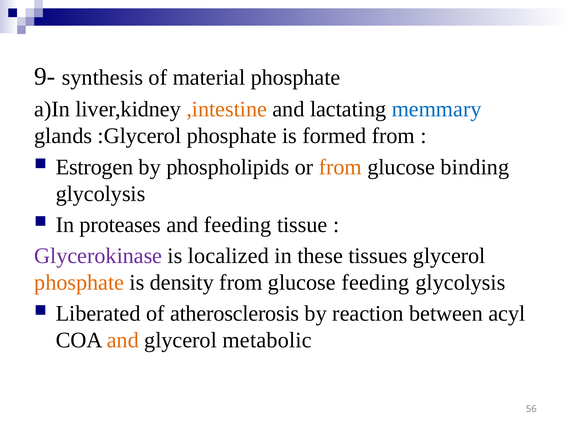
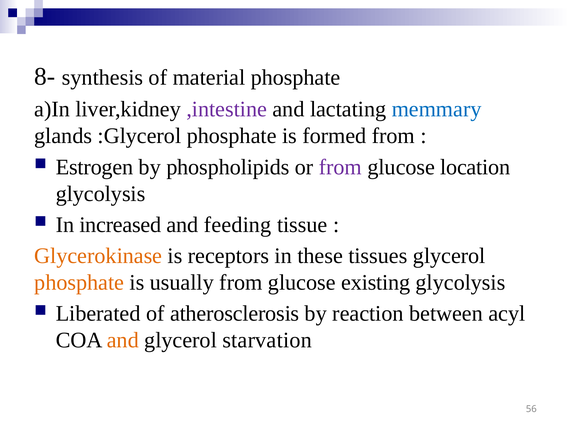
9-: 9- -> 8-
,intestine colour: orange -> purple
from at (340, 167) colour: orange -> purple
binding: binding -> location
proteases: proteases -> increased
Glycerokinase colour: purple -> orange
localized: localized -> receptors
density: density -> usually
glucose feeding: feeding -> existing
metabolic: metabolic -> starvation
